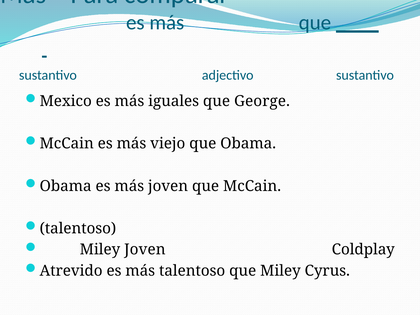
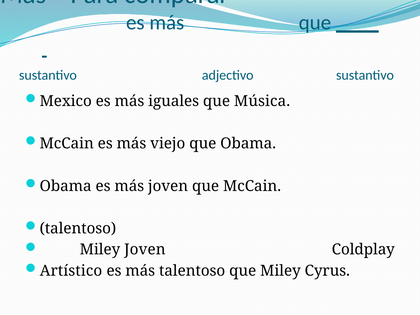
George: George -> Música
Atrevido: Atrevido -> Artístico
